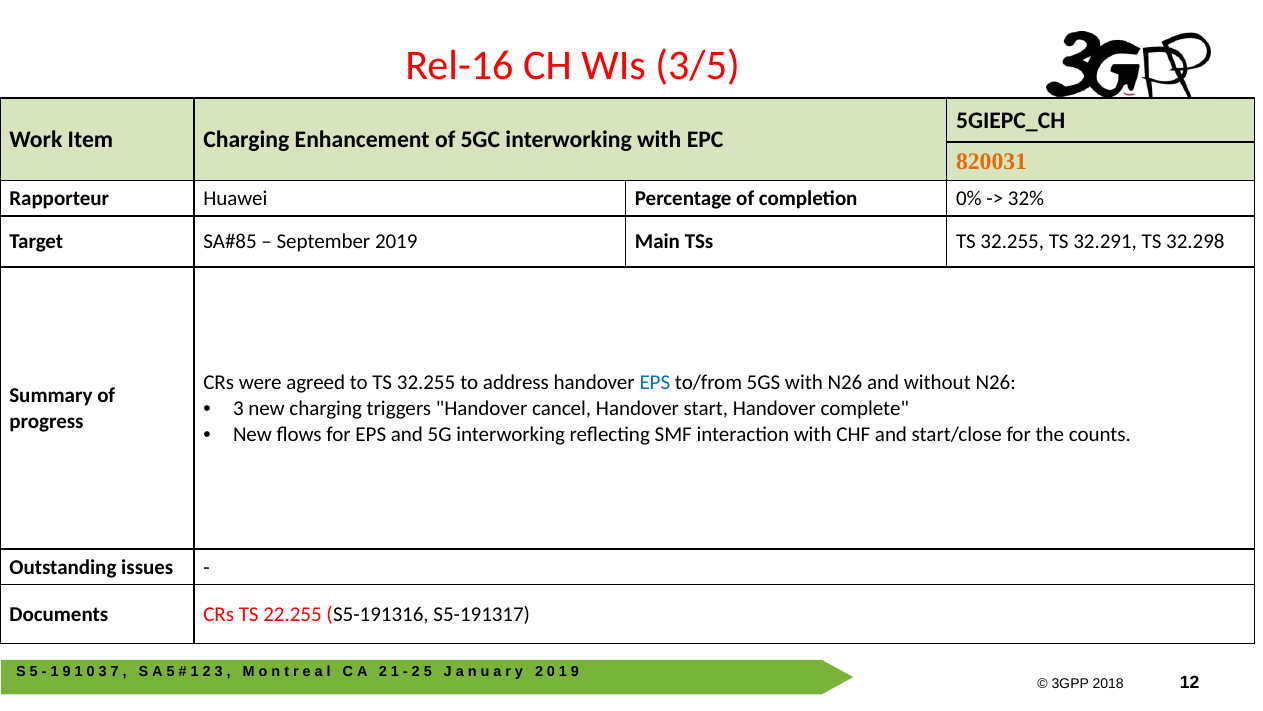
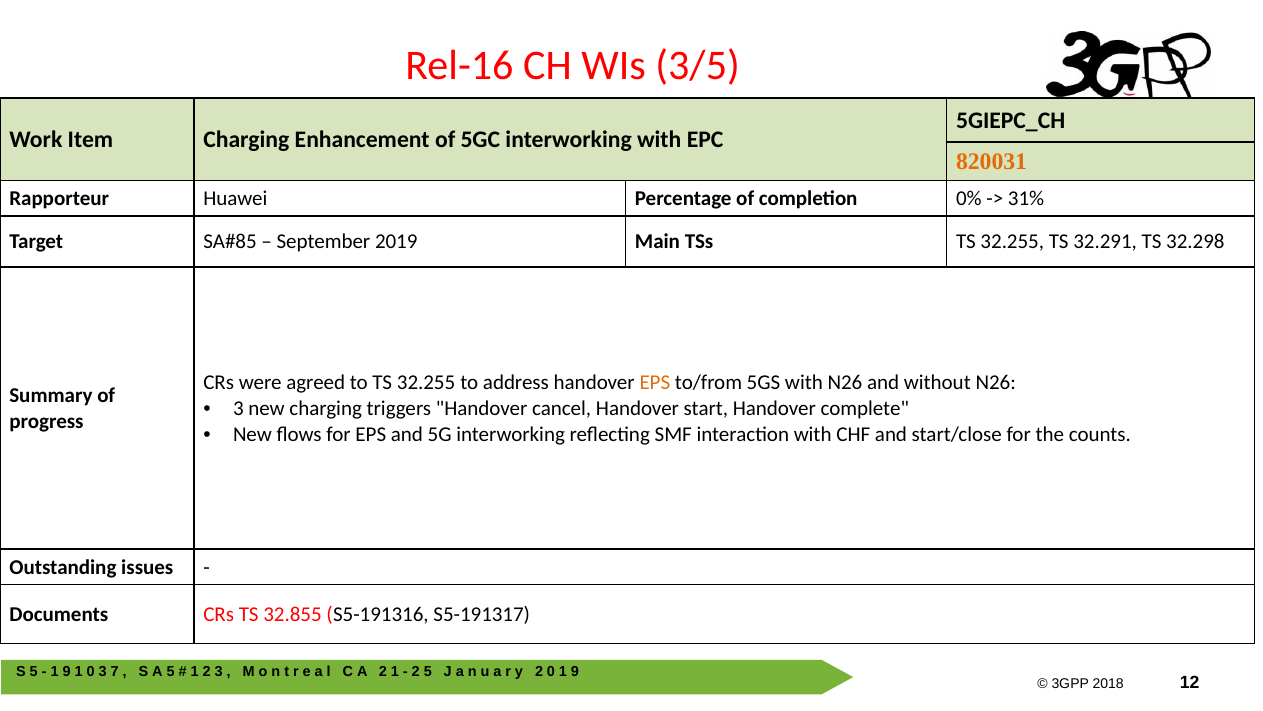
32%: 32% -> 31%
EPS at (655, 382) colour: blue -> orange
22.255: 22.255 -> 32.855
